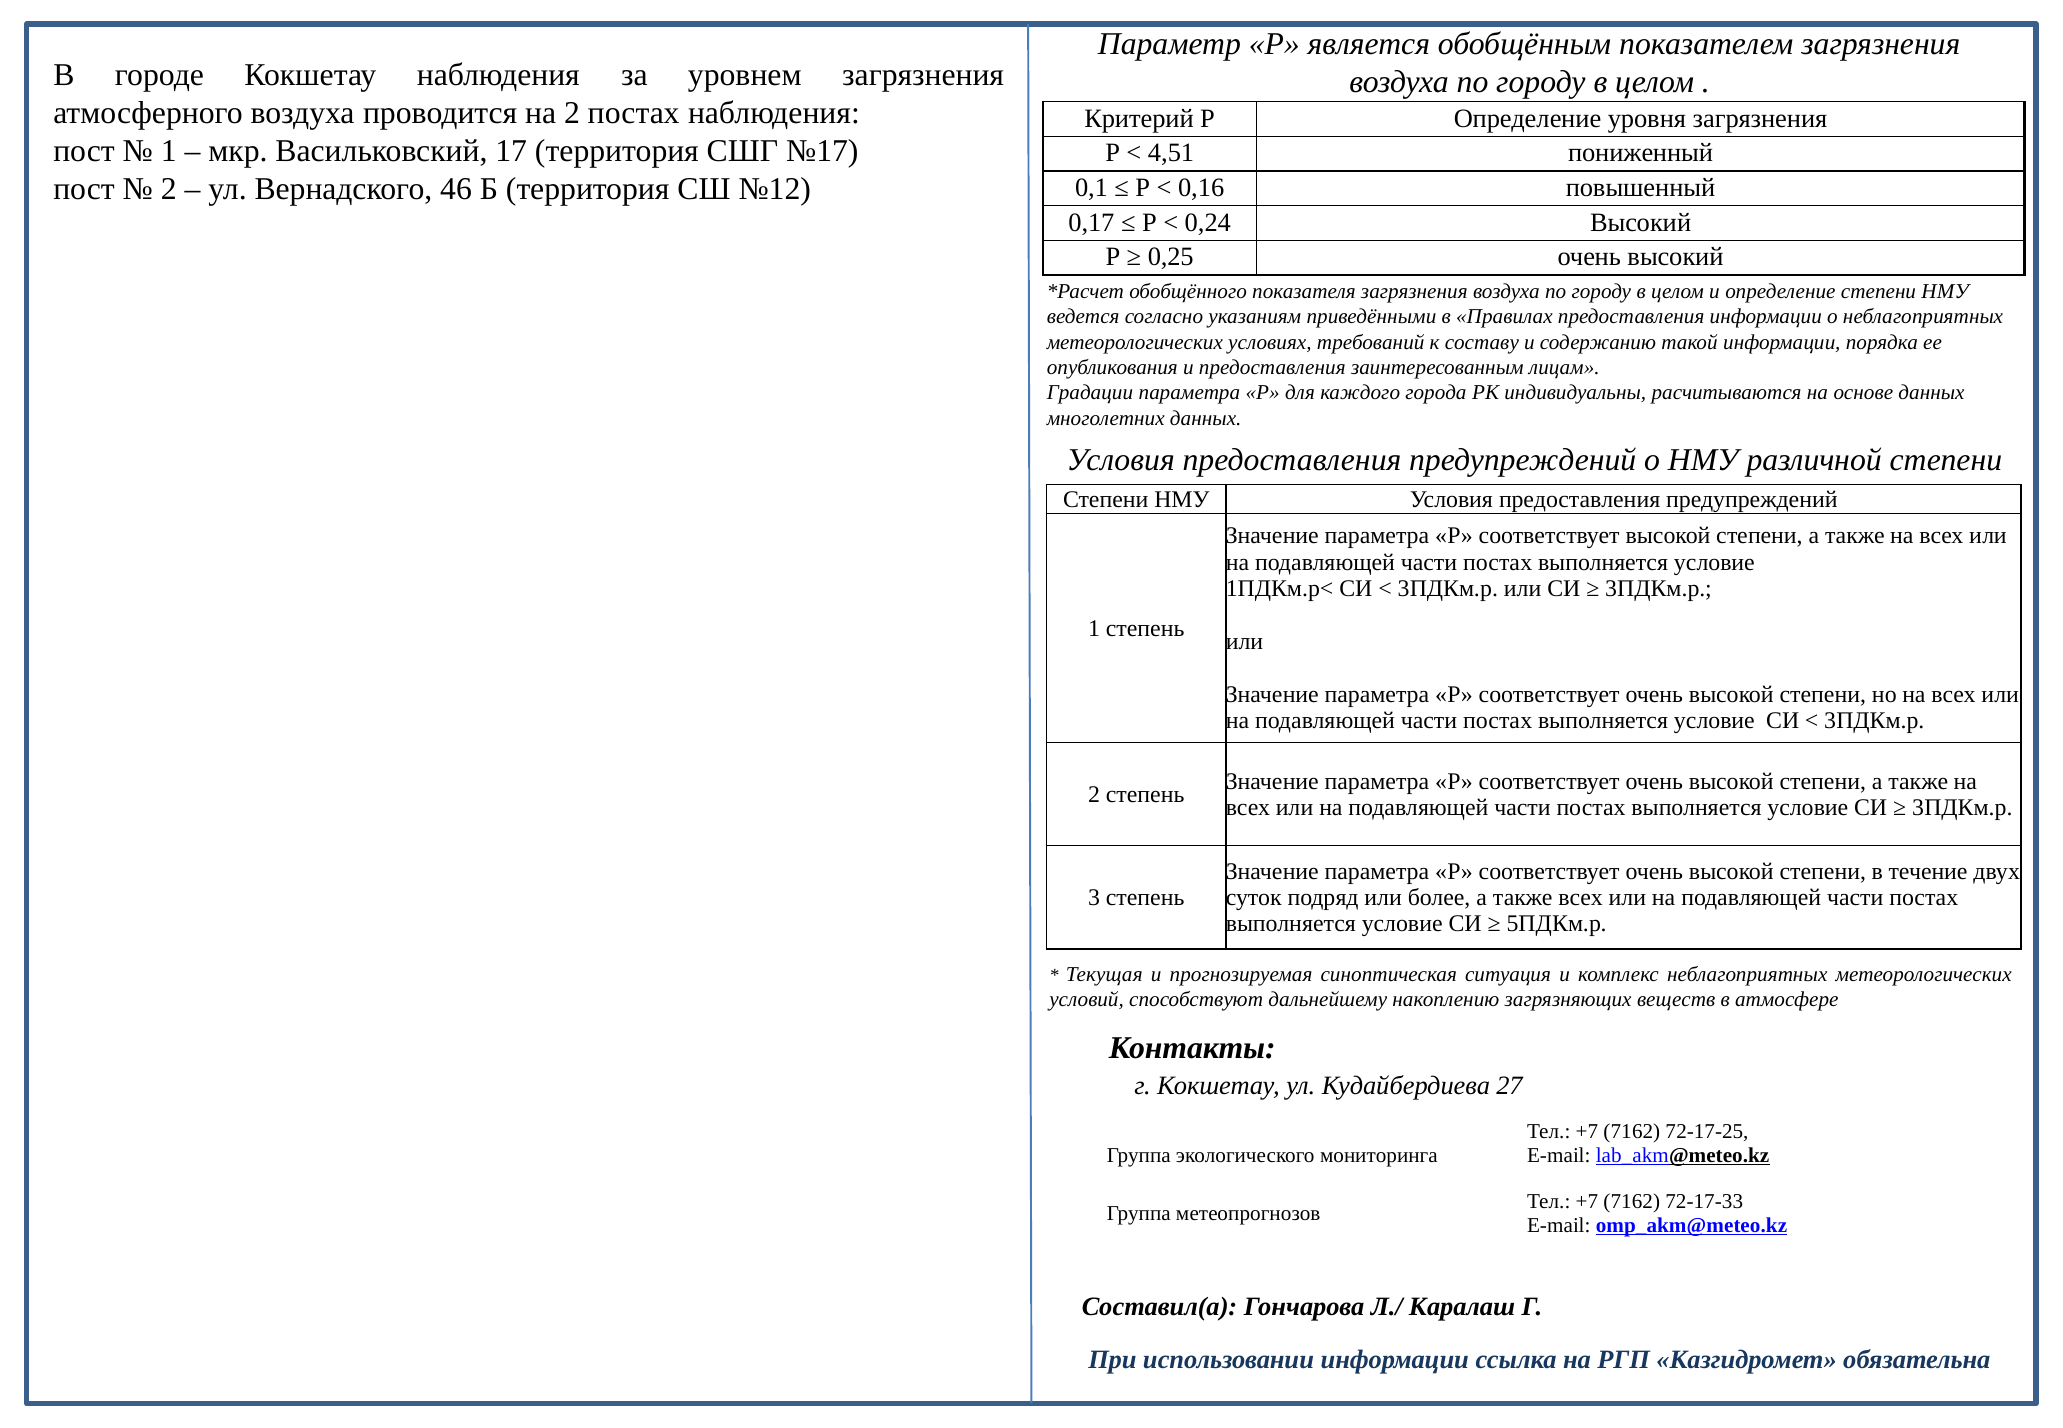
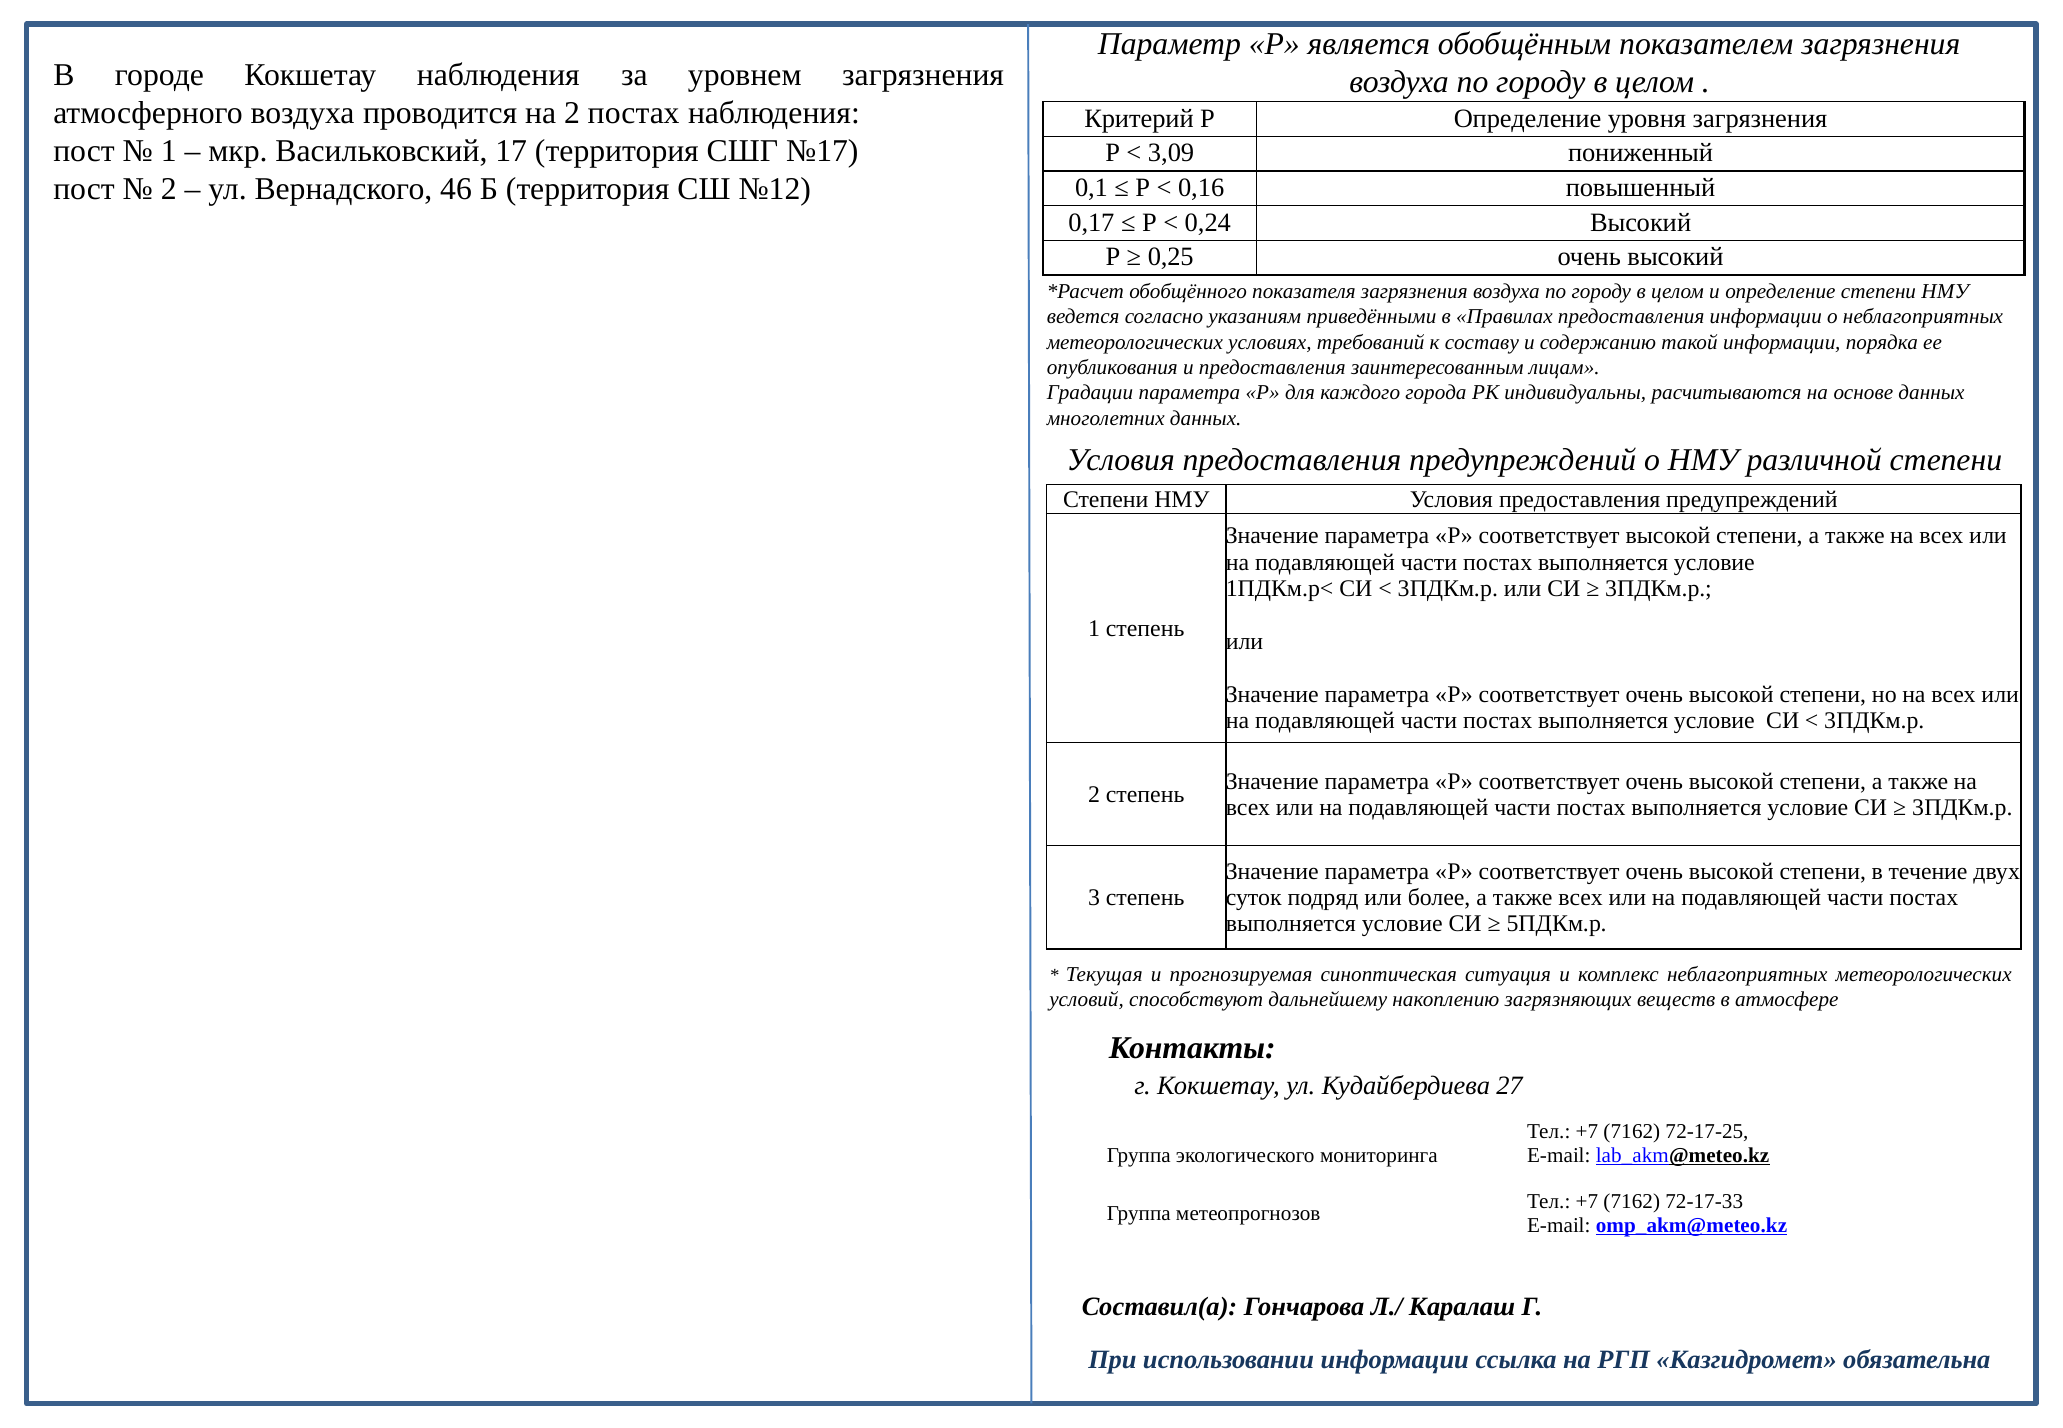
4,51: 4,51 -> 3,09
